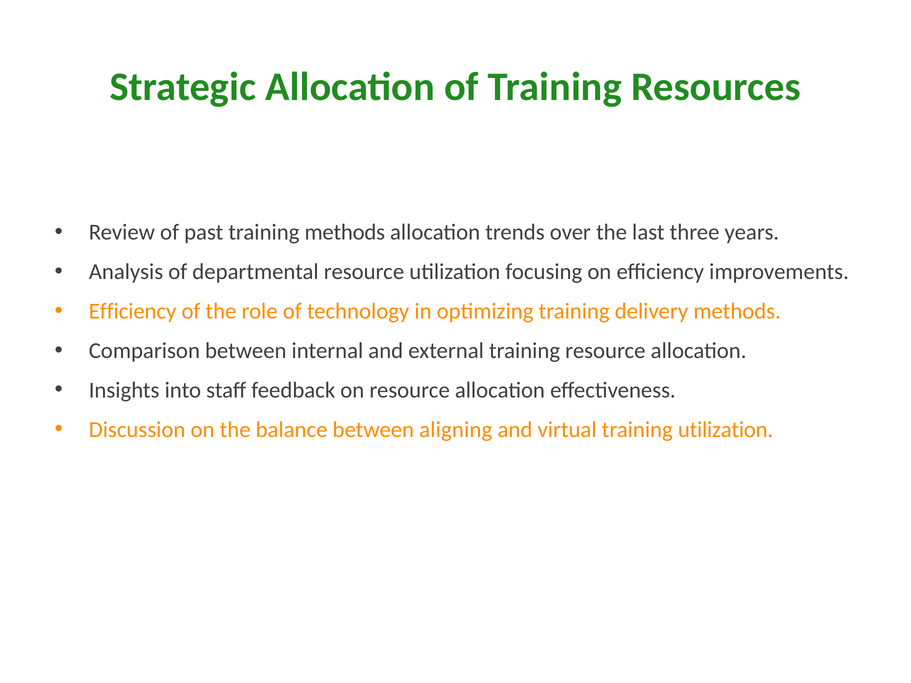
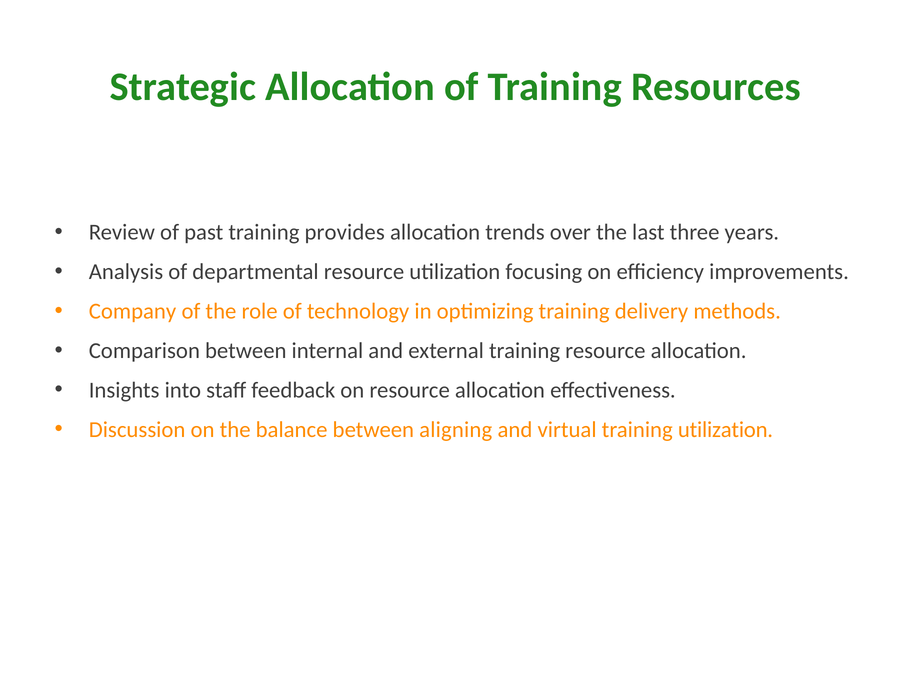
training methods: methods -> provides
Efficiency at (133, 311): Efficiency -> Company
